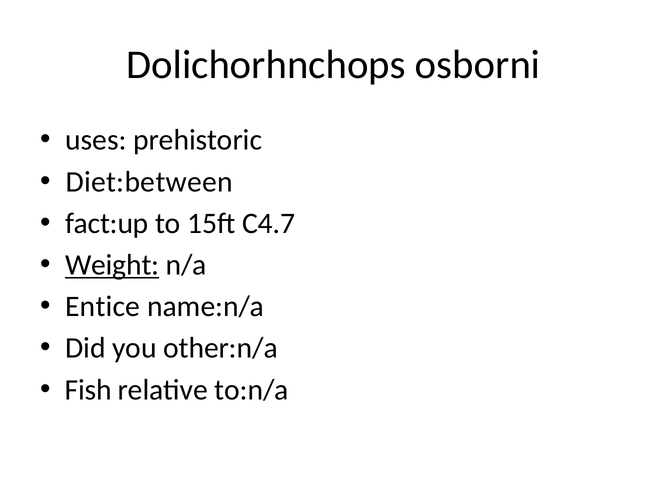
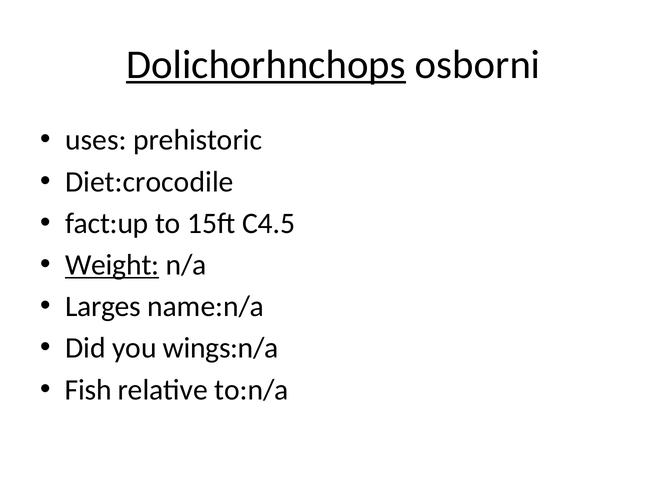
Dolichorhnchops underline: none -> present
Diet:between: Diet:between -> Diet:crocodile
C4.7: C4.7 -> C4.5
Entice: Entice -> Larges
other:n/a: other:n/a -> wings:n/a
